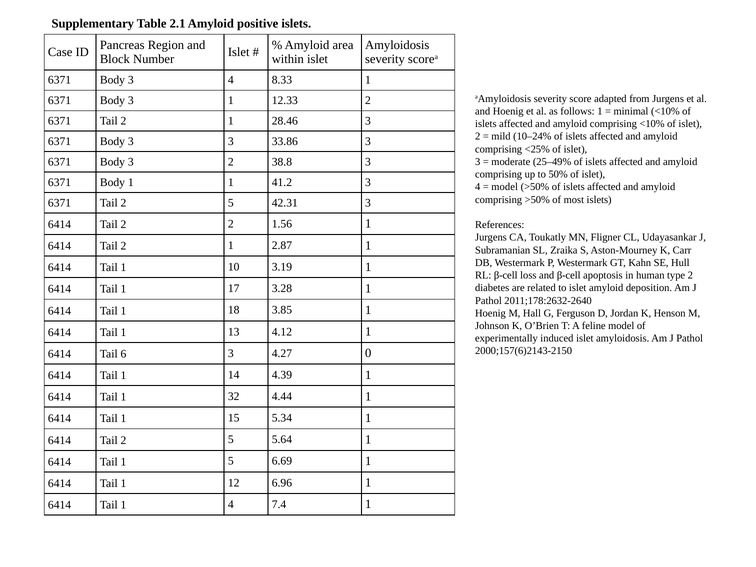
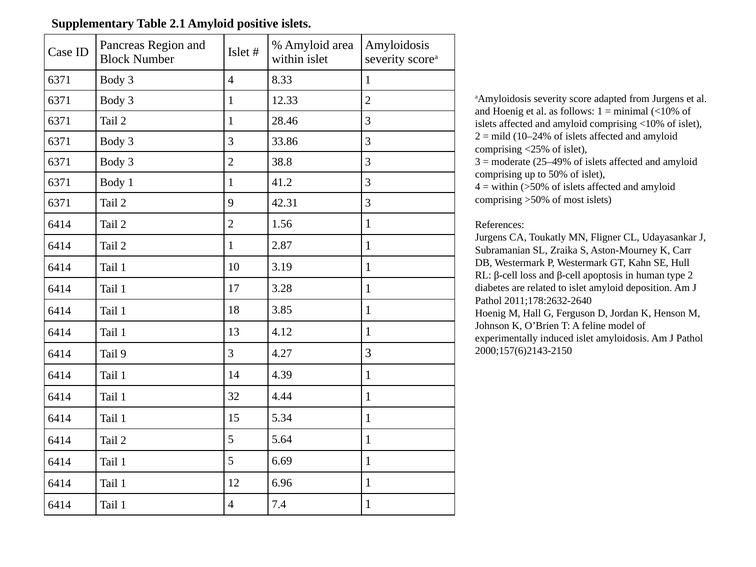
model at (505, 187): model -> within
6371 Tail 2 5: 5 -> 9
Tail 6: 6 -> 9
4.27 0: 0 -> 3
